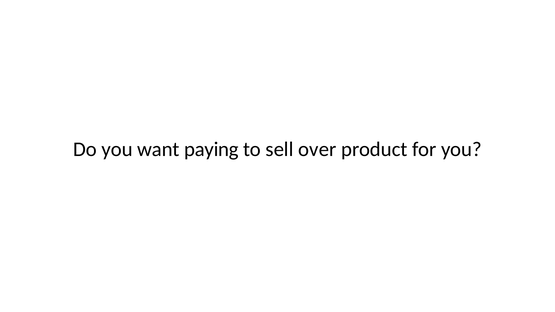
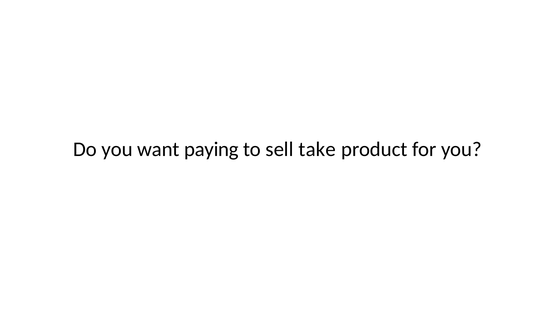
over: over -> take
